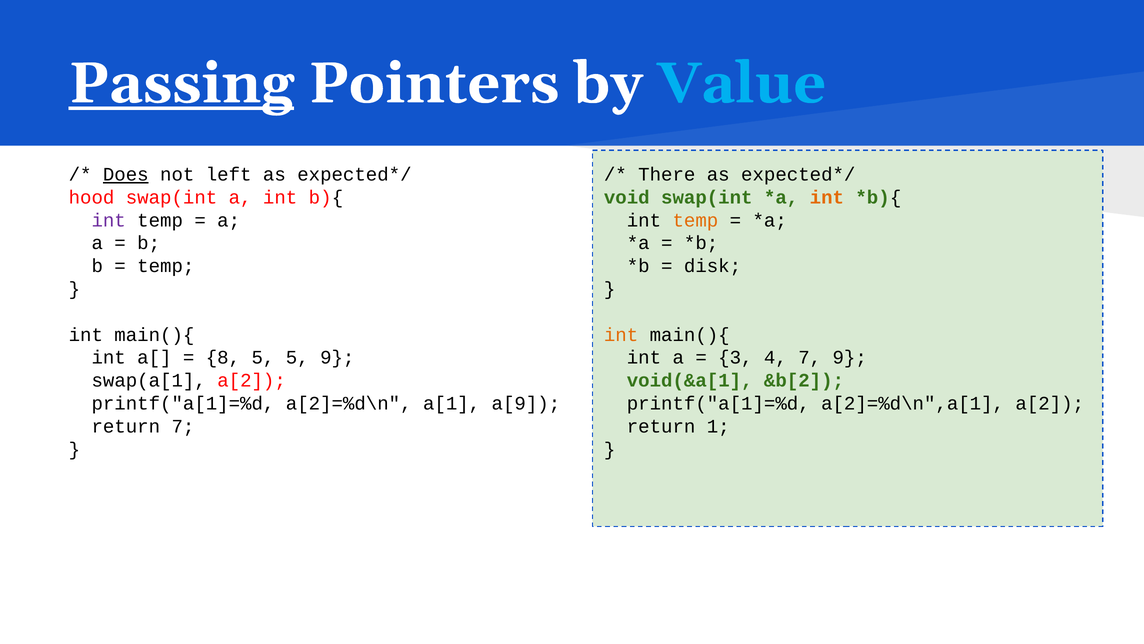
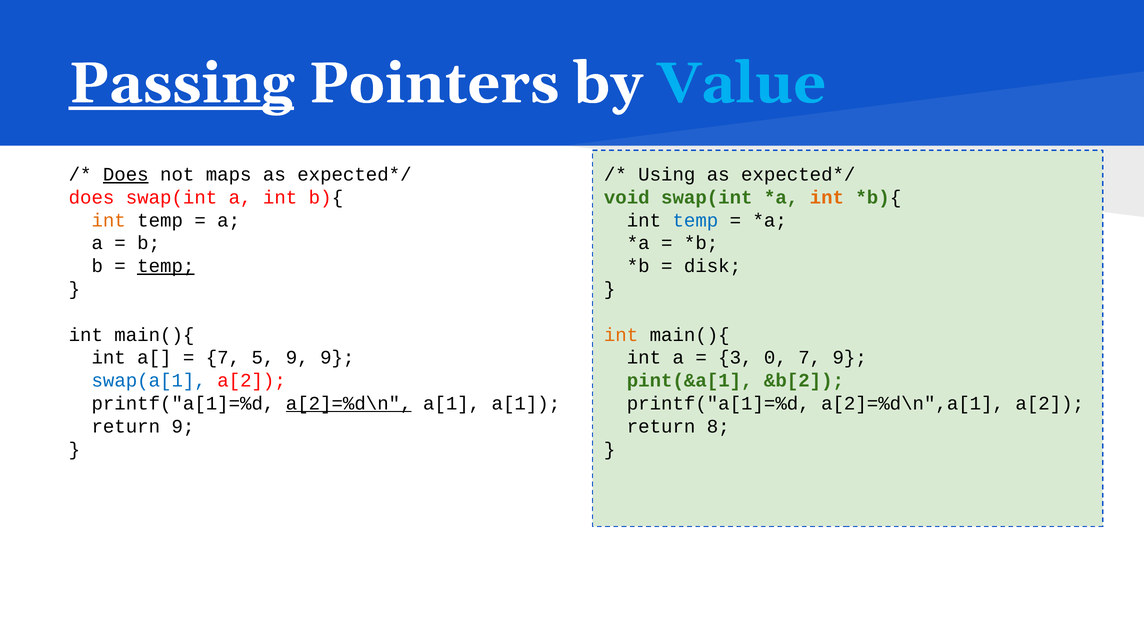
left: left -> maps
There: There -> Using
hood at (92, 197): hood -> does
int at (109, 220) colour: purple -> orange
temp at (695, 220) colour: orange -> blue
temp at (166, 266) underline: none -> present
8 at (223, 357): 8 -> 7
5 5: 5 -> 9
4: 4 -> 0
swap(a[1 colour: black -> blue
void(&a[1: void(&a[1 -> pint(&a[1
a[2]=%d\n underline: none -> present
a[1 a[9: a[9 -> a[1
return 7: 7 -> 9
1: 1 -> 8
